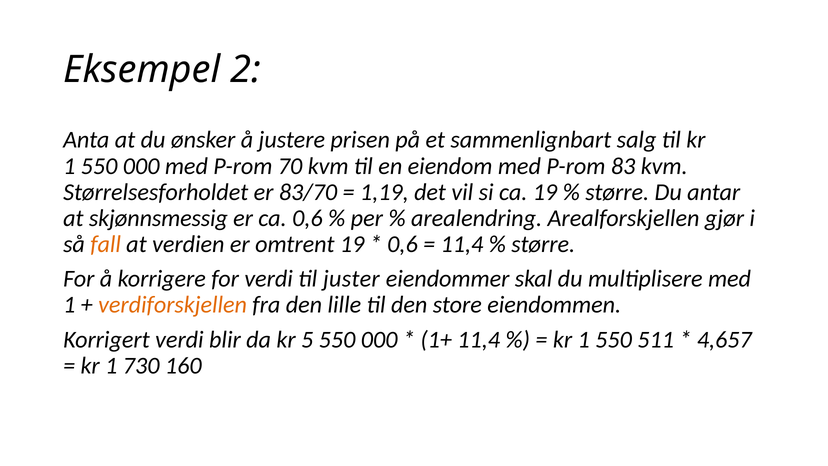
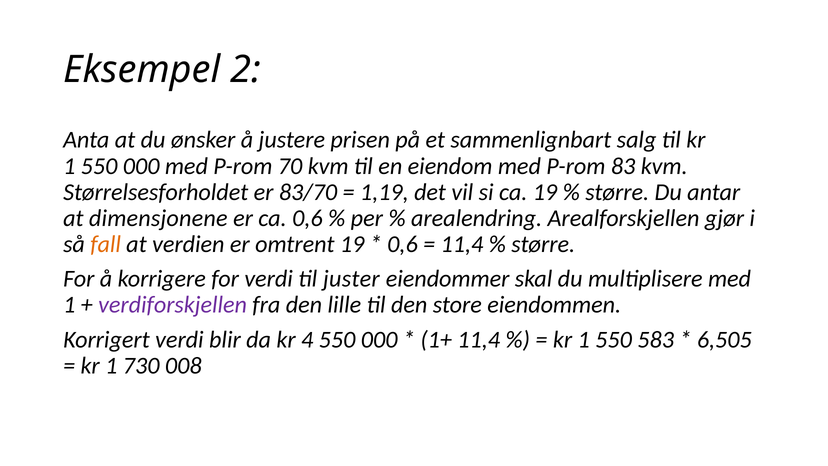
skjønnsmessig: skjønnsmessig -> dimensjonene
verdiforskjellen colour: orange -> purple
5: 5 -> 4
511: 511 -> 583
4,657: 4,657 -> 6,505
160: 160 -> 008
